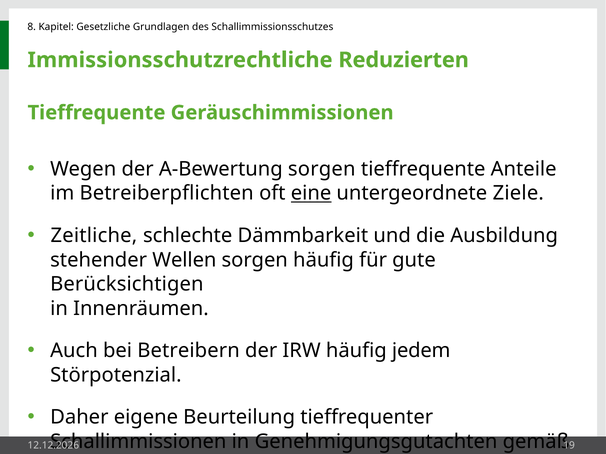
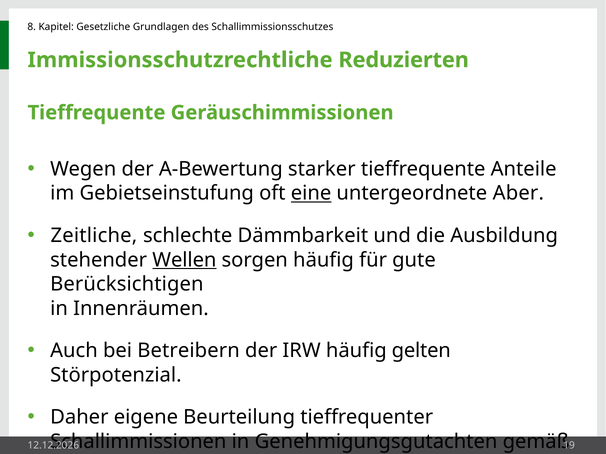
A-Bewertung sorgen: sorgen -> starker
Betreiberpflichten: Betreiberpflichten -> Gebietseinstufung
Ziele: Ziele -> Aber
Wellen underline: none -> present
jedem: jedem -> gelten
